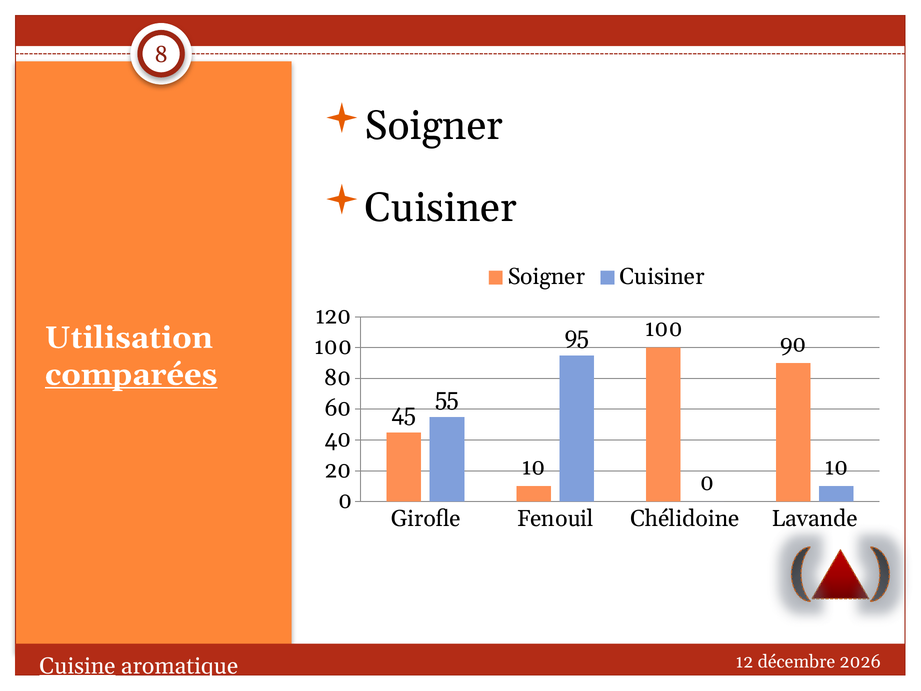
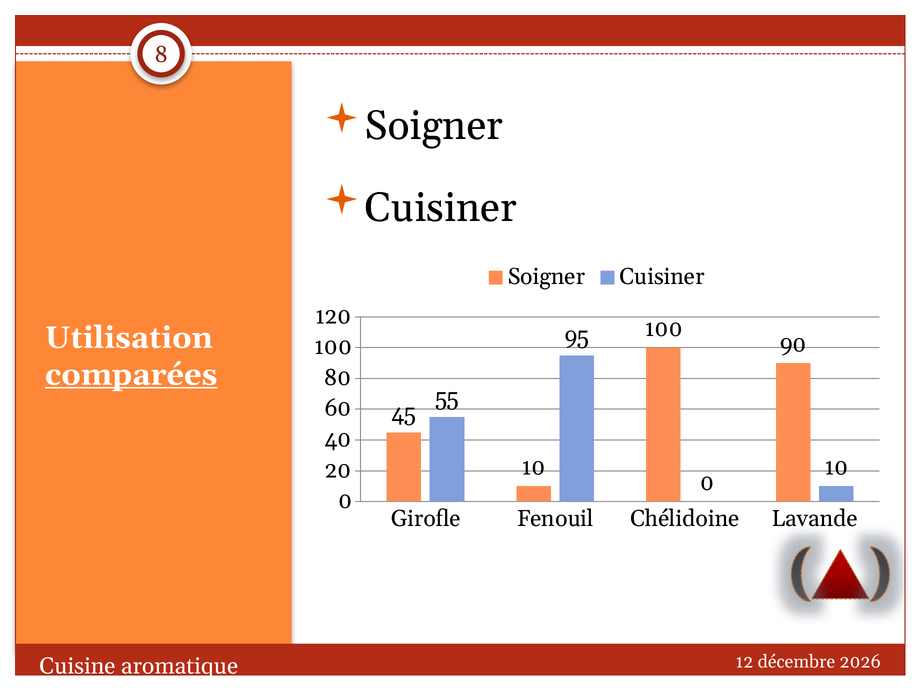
Cuisine underline: present -> none
